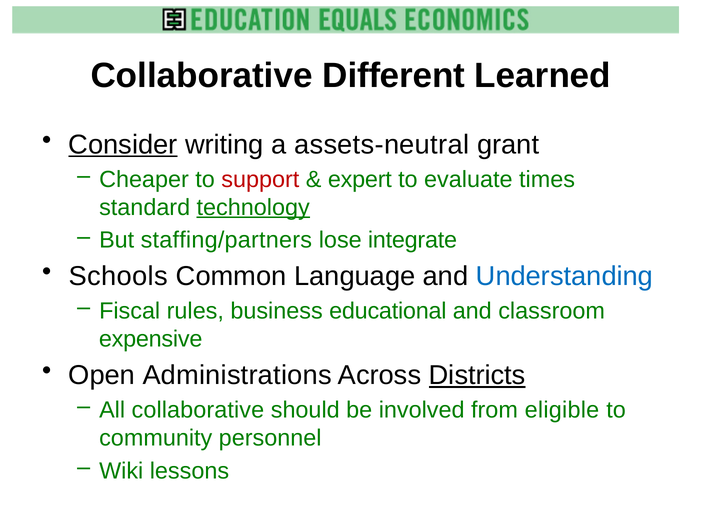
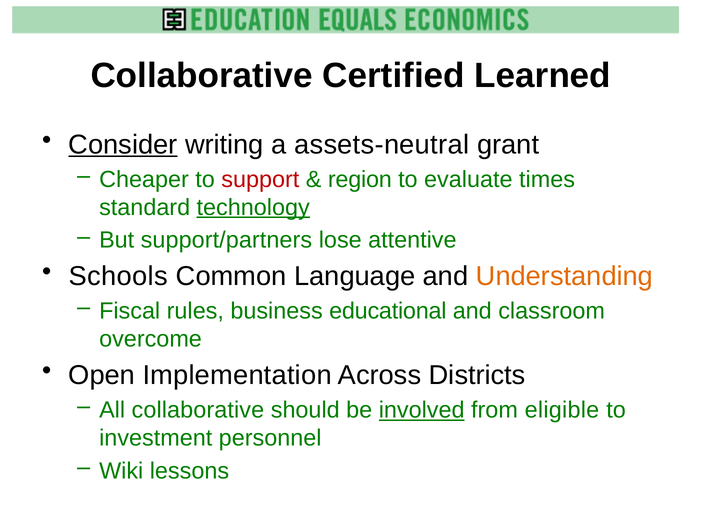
Different: Different -> Certified
expert: expert -> region
staffing/partners: staffing/partners -> support/partners
integrate: integrate -> attentive
Understanding colour: blue -> orange
expensive: expensive -> overcome
Administrations: Administrations -> Implementation
Districts underline: present -> none
involved underline: none -> present
community: community -> investment
